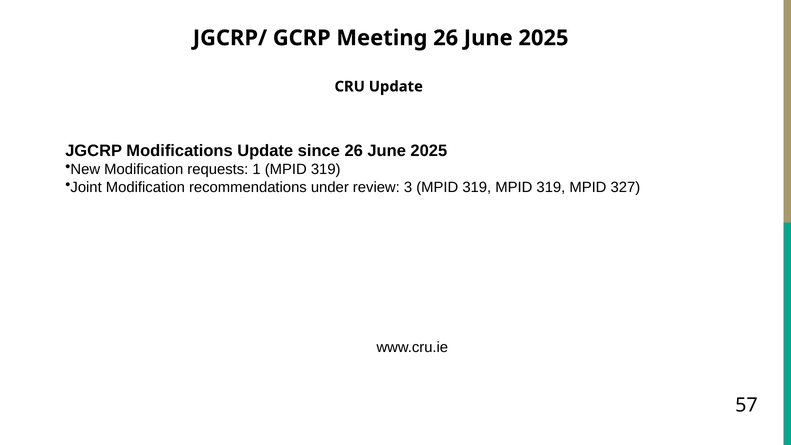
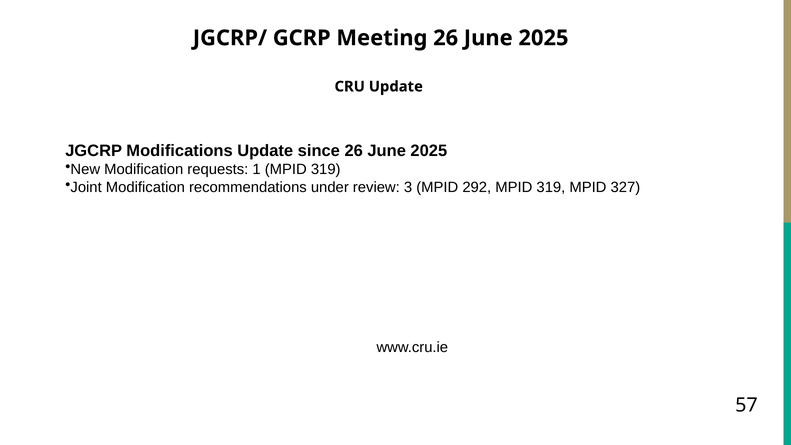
3 MPID 319: 319 -> 292
